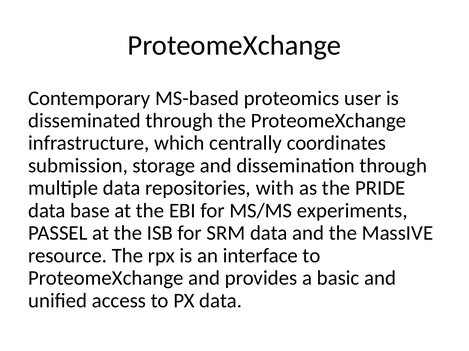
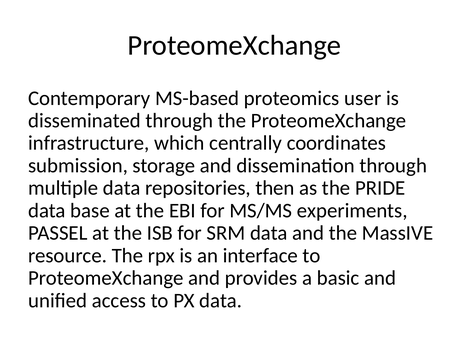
with: with -> then
